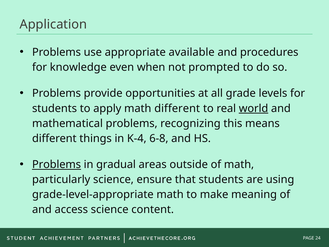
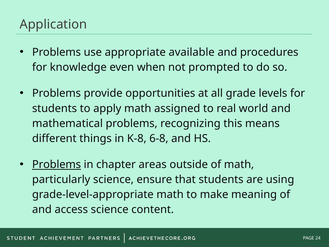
math different: different -> assigned
world underline: present -> none
K-4: K-4 -> K-8
gradual: gradual -> chapter
